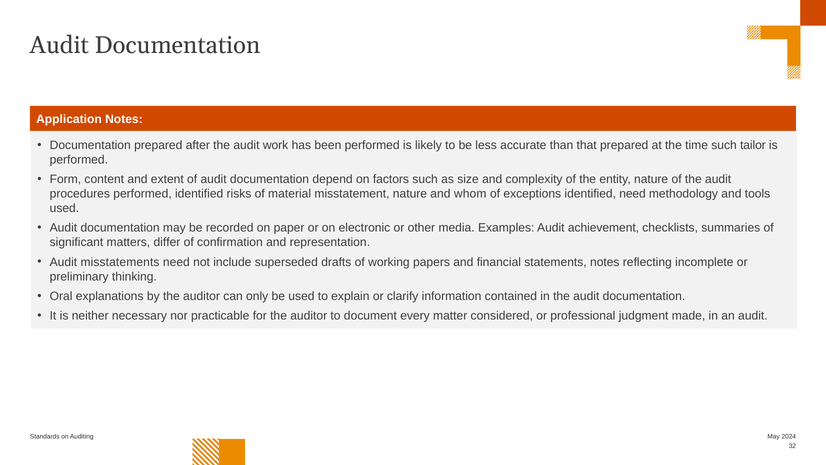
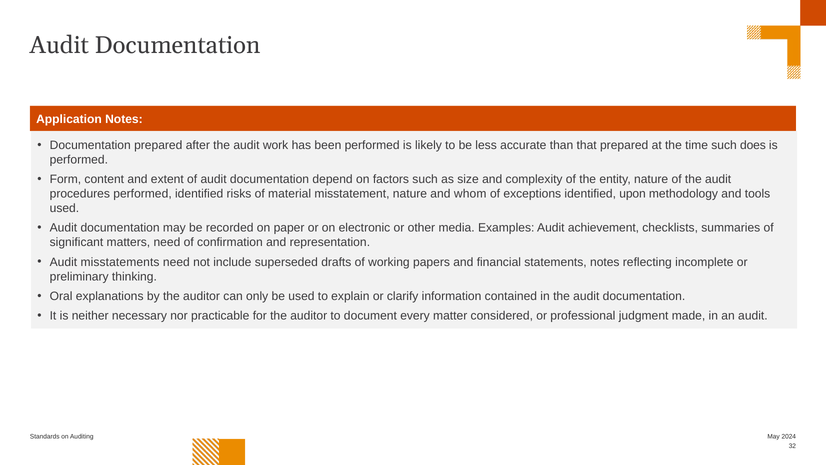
tailor: tailor -> does
identified need: need -> upon
matters differ: differ -> need
